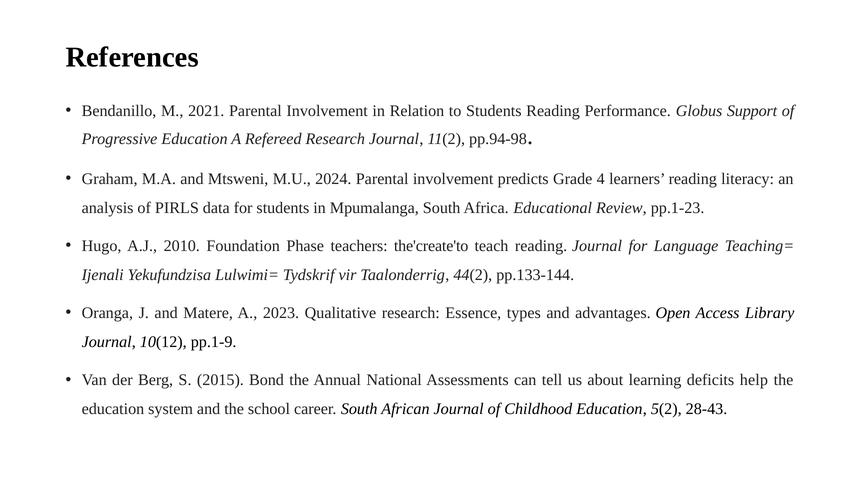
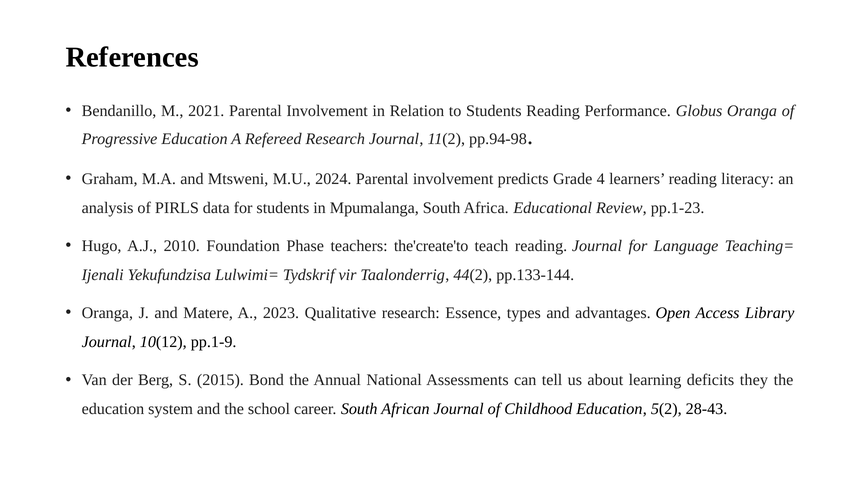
Globus Support: Support -> Oranga
help: help -> they
